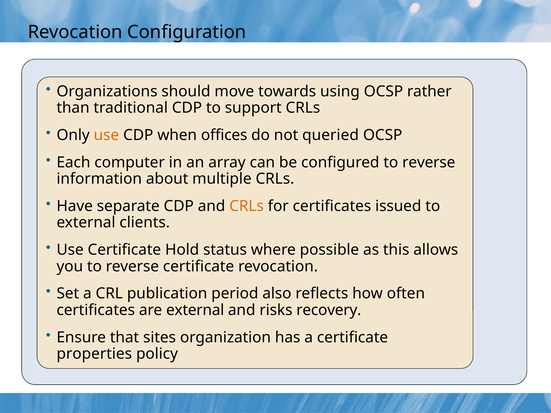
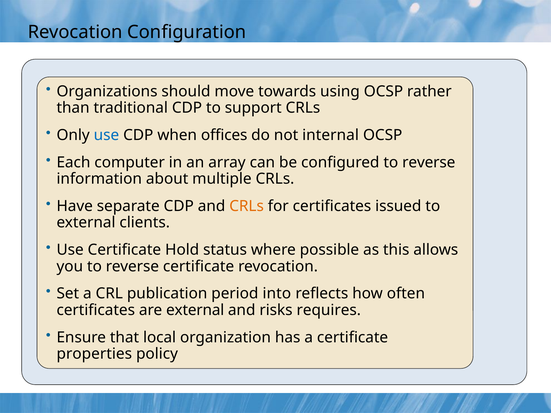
use at (106, 135) colour: orange -> blue
queried: queried -> internal
also: also -> into
recovery: recovery -> requires
sites: sites -> local
